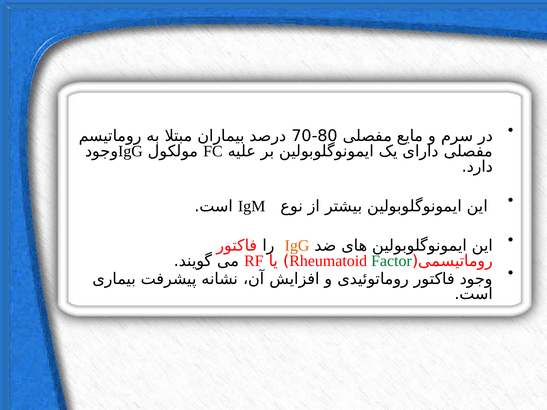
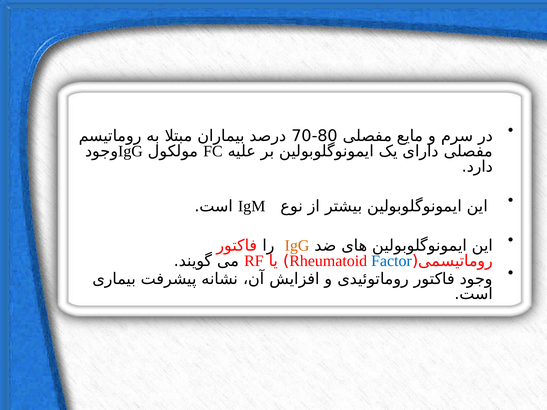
Factor colour: green -> blue
